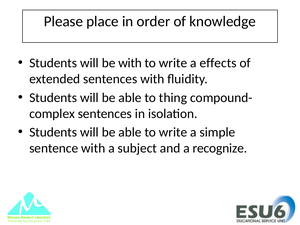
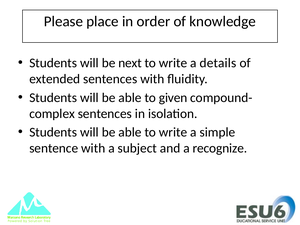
be with: with -> next
effects: effects -> details
thing: thing -> given
